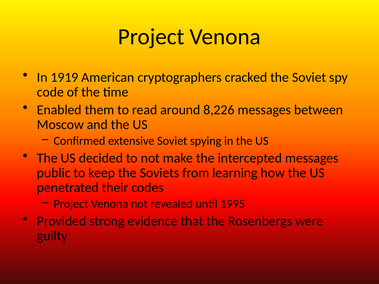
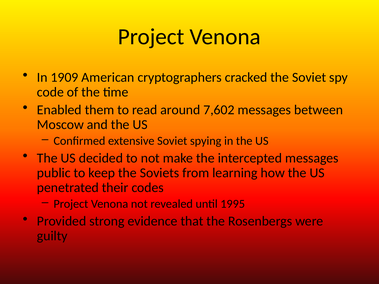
1919: 1919 -> 1909
8,226: 8,226 -> 7,602
